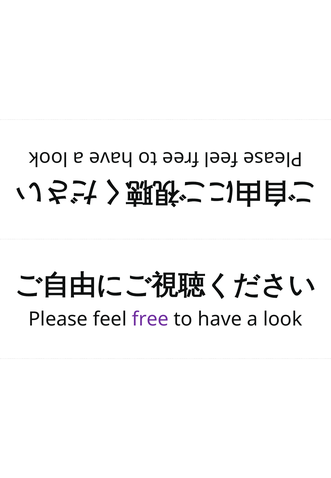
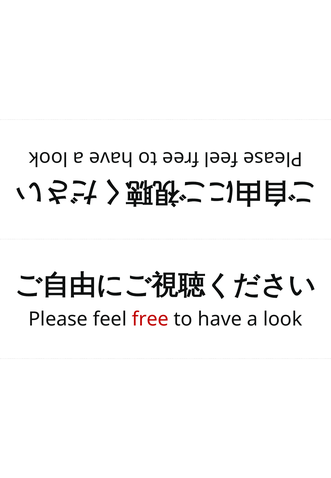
free colour: purple -> red
